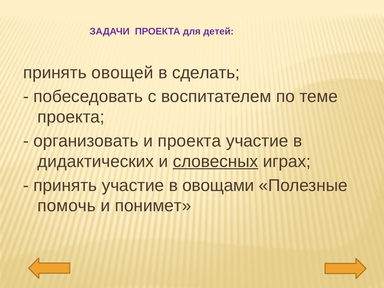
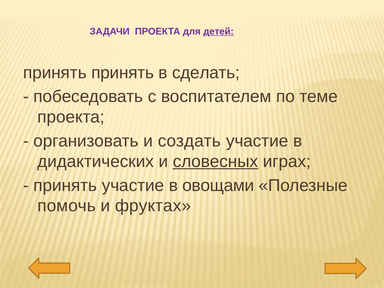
детей underline: none -> present
принять овощей: овощей -> принять
и проекта: проекта -> создать
понимет: понимет -> фруктах
